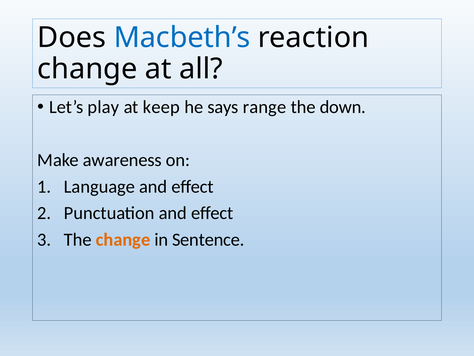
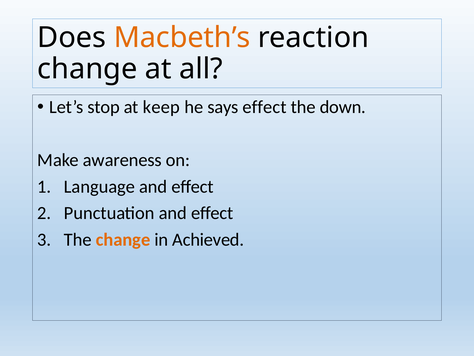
Macbeth’s colour: blue -> orange
play: play -> stop
says range: range -> effect
Sentence: Sentence -> Achieved
